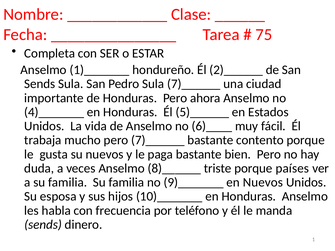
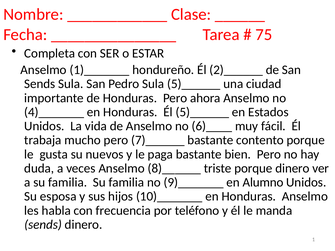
Sula 7)______: 7)______ -> 5)______
porque países: países -> dinero
en Nuevos: Nuevos -> Alumno
